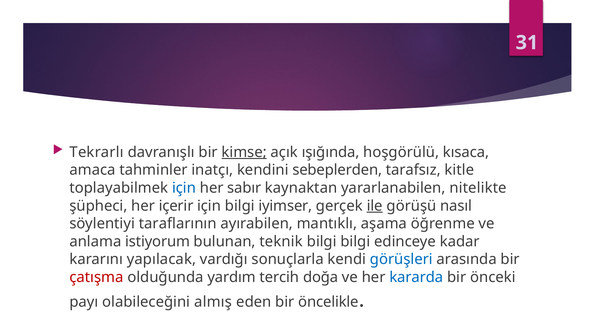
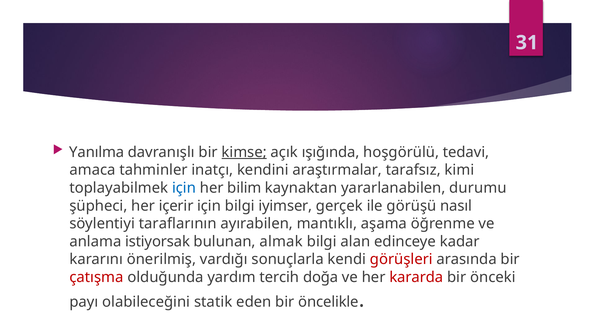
Tekrarlı: Tekrarlı -> Yanılma
kısaca: kısaca -> tedavi
sebeplerden: sebeplerden -> araştırmalar
kitle: kitle -> kimi
sabır: sabır -> bilim
nitelikte: nitelikte -> durumu
ile underline: present -> none
istiyorum: istiyorum -> istiyorsak
teknik: teknik -> almak
bilgi bilgi: bilgi -> alan
yapılacak: yapılacak -> önerilmiş
görüşleri colour: blue -> red
kararda colour: blue -> red
almış: almış -> statik
